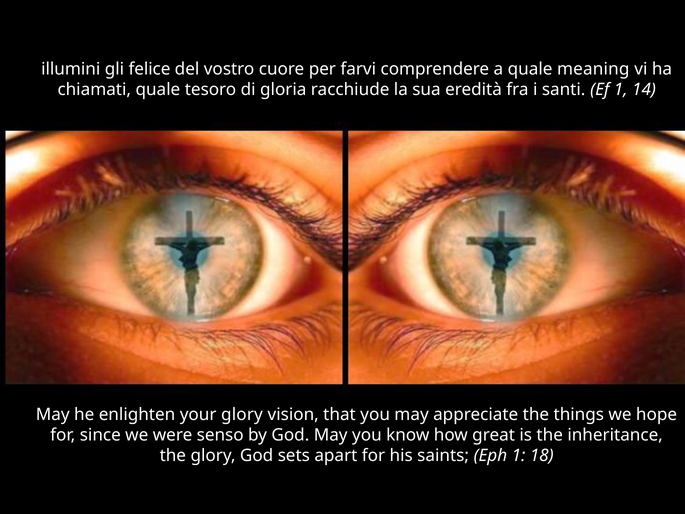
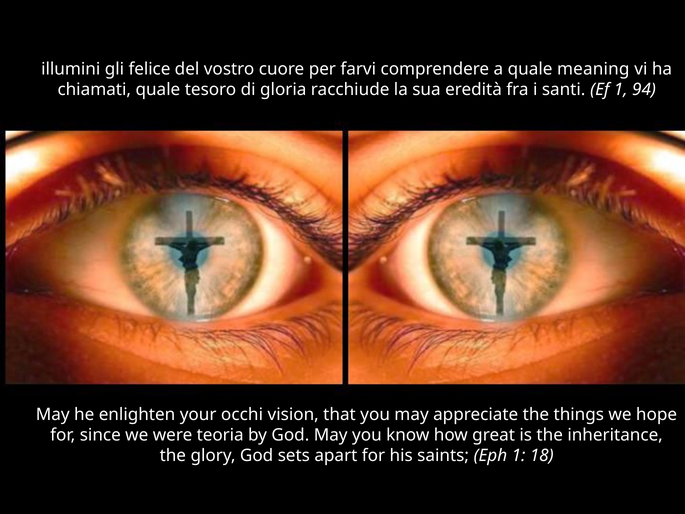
14: 14 -> 94
your glory: glory -> occhi
senso: senso -> teoria
